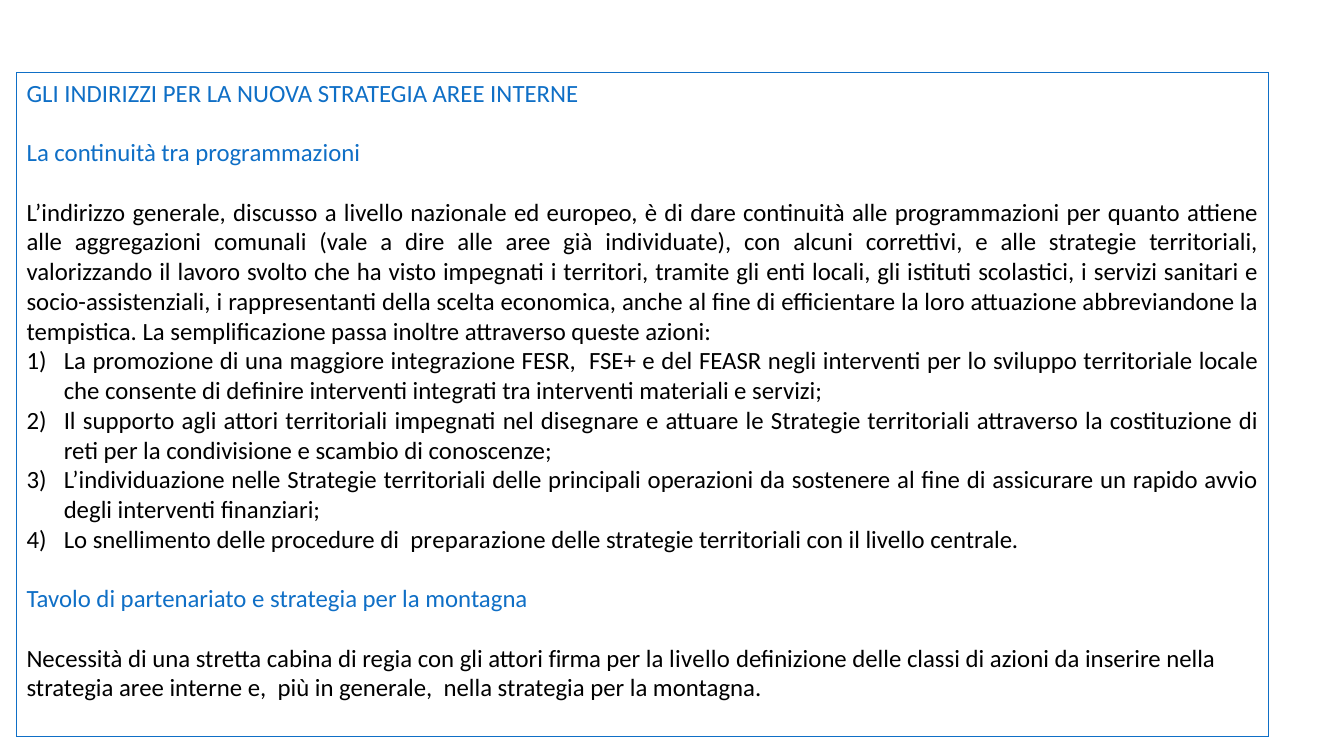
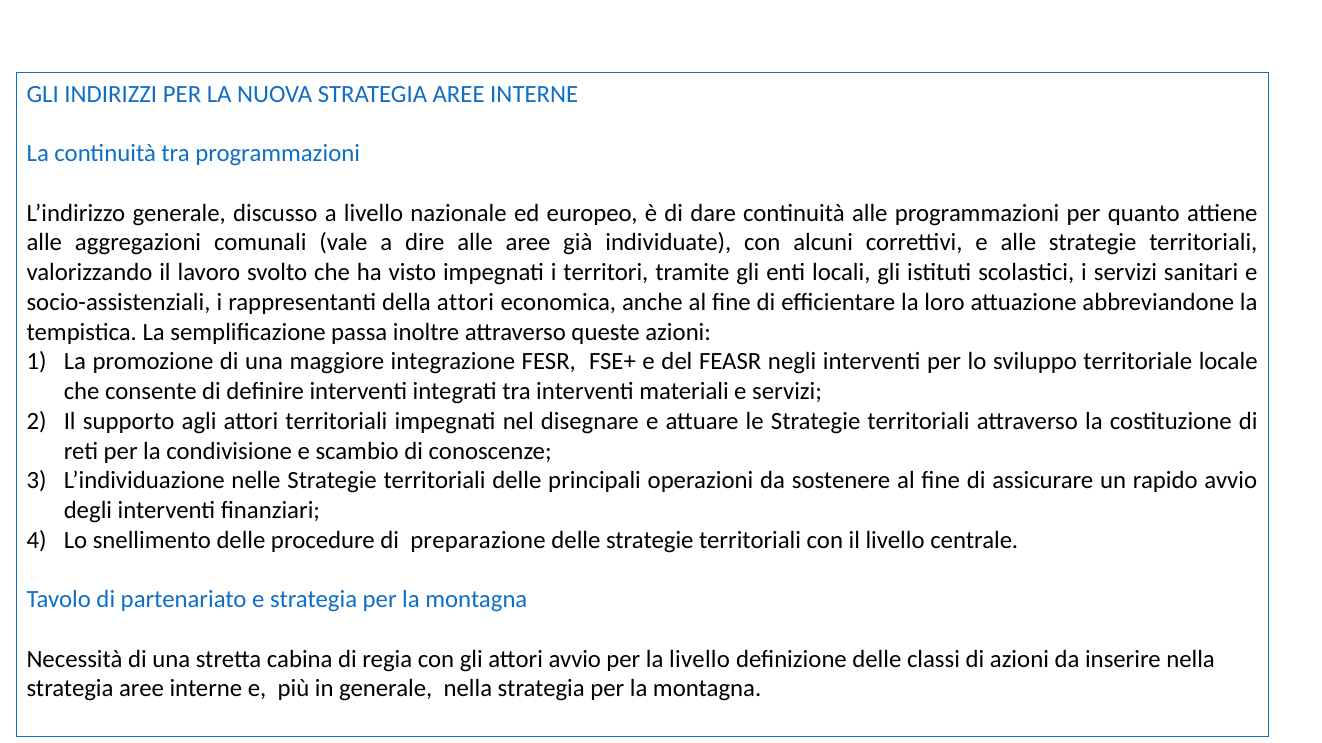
della scelta: scelta -> attori
attori firma: firma -> avvio
